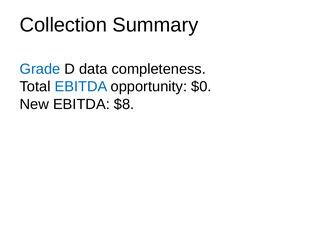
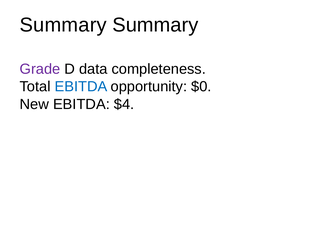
Collection at (63, 25): Collection -> Summary
Grade colour: blue -> purple
$8: $8 -> $4
